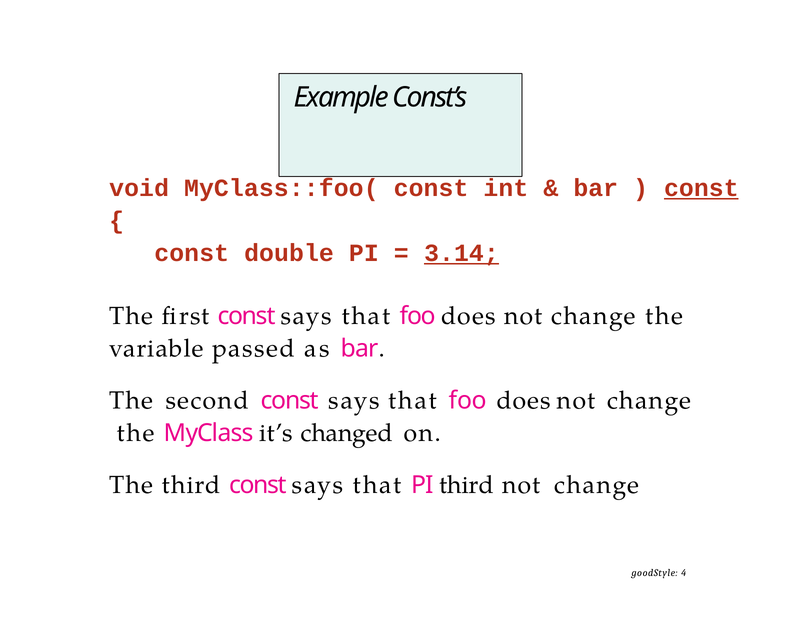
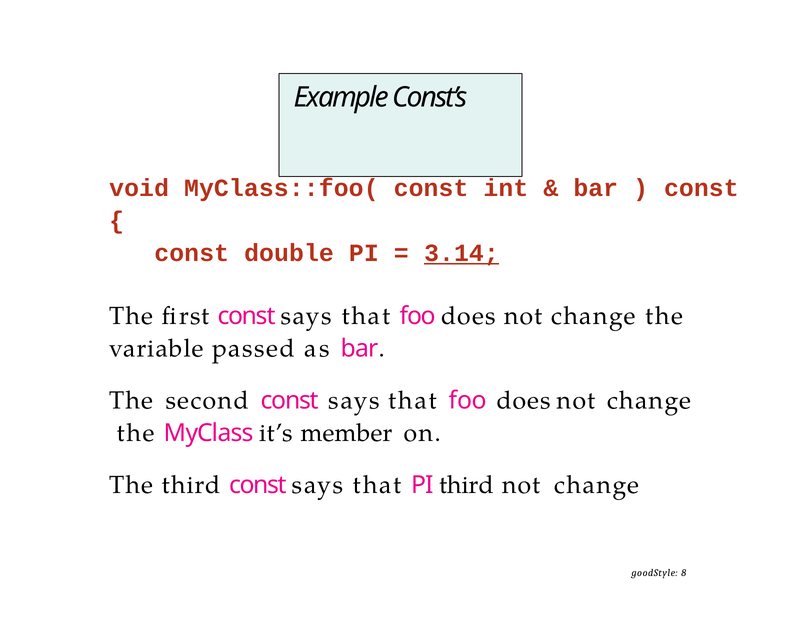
const at (701, 188) underline: present -> none
changed: changed -> member
4: 4 -> 8
